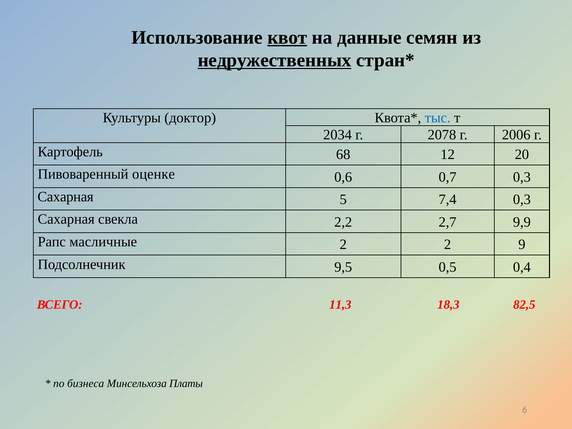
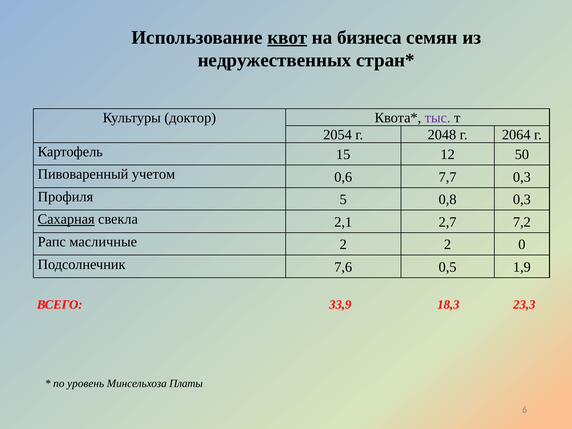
данные: данные -> бизнеса
недружественных underline: present -> none
тыс colour: blue -> purple
2034: 2034 -> 2054
2078: 2078 -> 2048
2006: 2006 -> 2064
68: 68 -> 15
20: 20 -> 50
оценке: оценке -> учетом
0,7: 0,7 -> 7,7
Сахарная at (66, 197): Сахарная -> Профиля
7,4: 7,4 -> 0,8
Сахарная at (66, 219) underline: none -> present
2,2: 2,2 -> 2,1
9,9: 9,9 -> 7,2
9: 9 -> 0
9,5: 9,5 -> 7,6
0,4: 0,4 -> 1,9
11,3: 11,3 -> 33,9
82,5: 82,5 -> 23,3
бизнеса: бизнеса -> уровень
